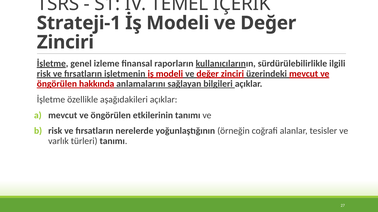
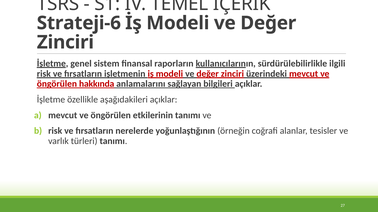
Strateji-1: Strateji-1 -> Strateji-6
izleme: izleme -> sistem
